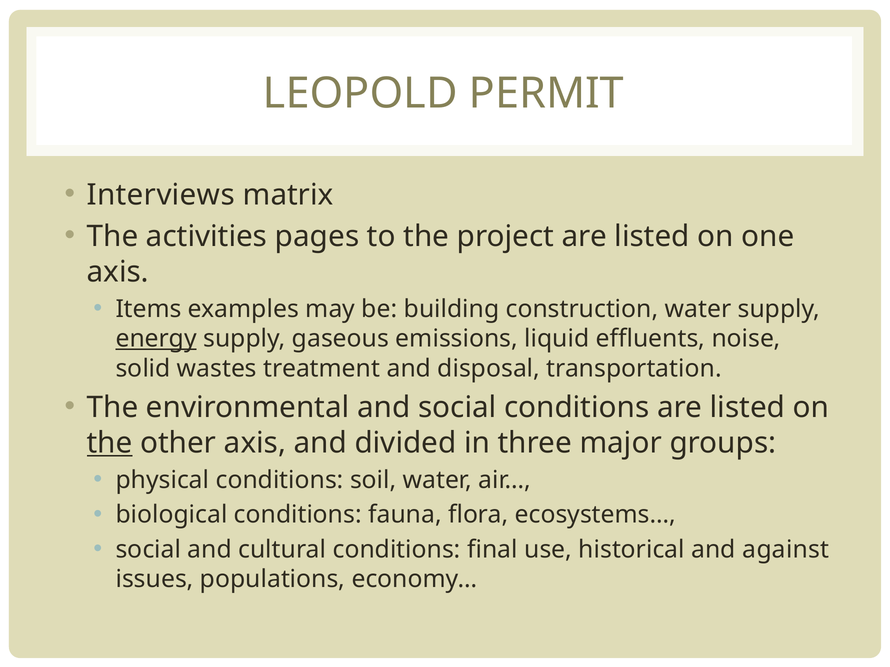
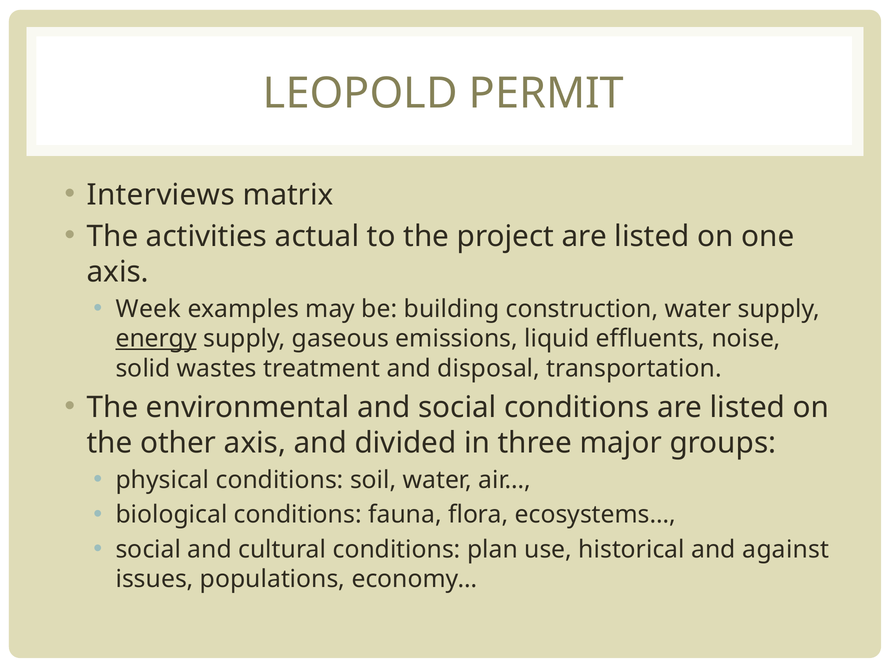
pages: pages -> actual
Items: Items -> Week
the at (110, 443) underline: present -> none
final: final -> plan
